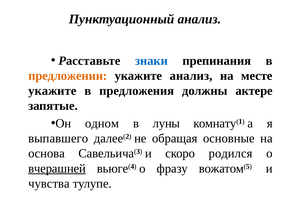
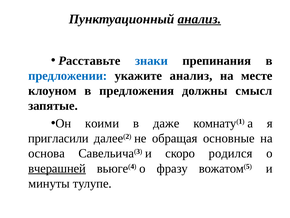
анализ at (199, 19) underline: none -> present
предложении colour: orange -> blue
укажите at (52, 91): укажите -> клоуном
актере: актере -> смысл
одном: одном -> коими
луны: луны -> даже
выпавшего: выпавшего -> пригласили
чувства: чувства -> минуты
